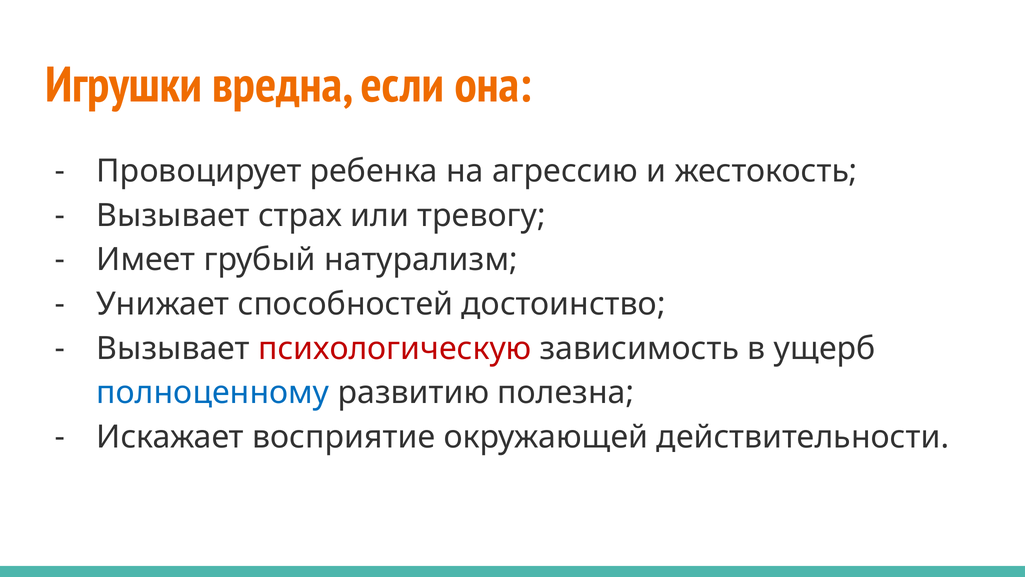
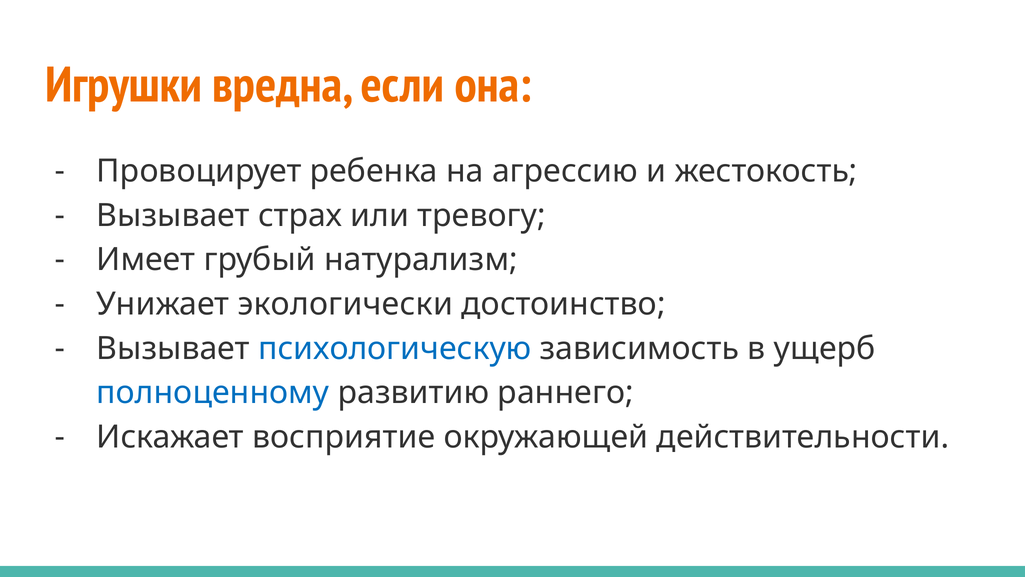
способностей: способностей -> экологически
психологическую colour: red -> blue
полезна: полезна -> раннего
